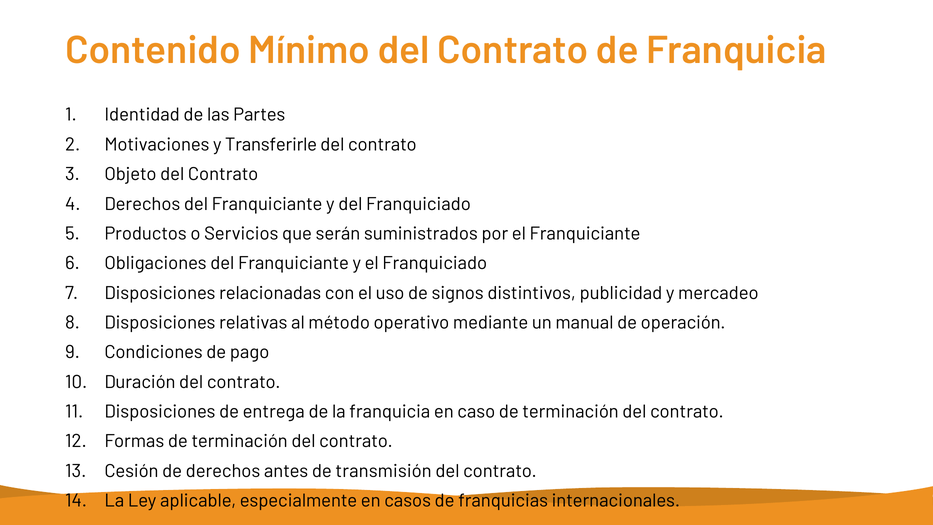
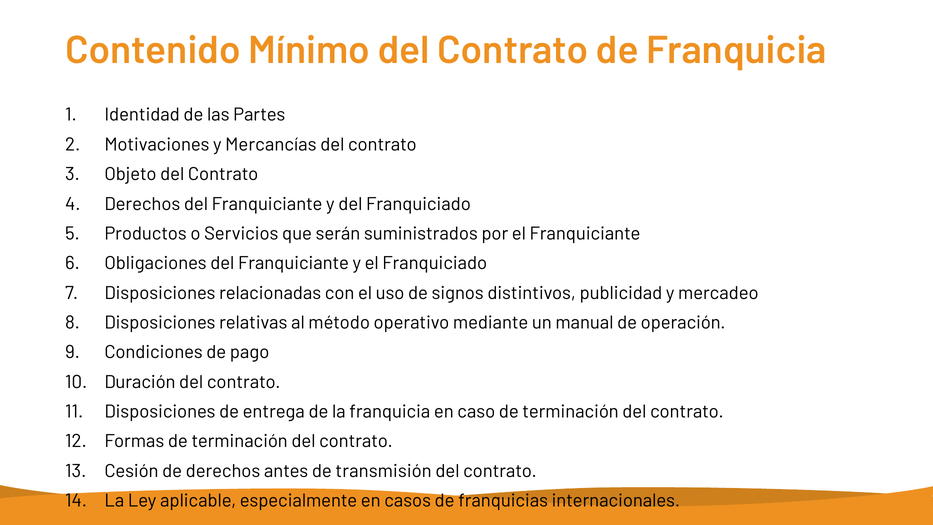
Transferirle: Transferirle -> Mercancías
